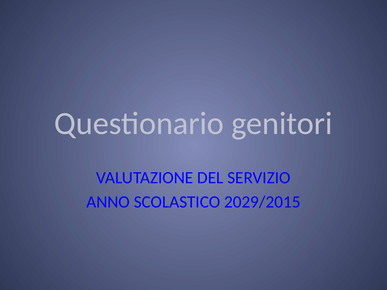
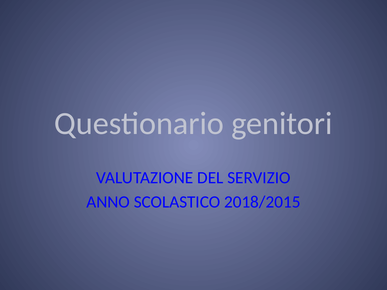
2029/2015: 2029/2015 -> 2018/2015
